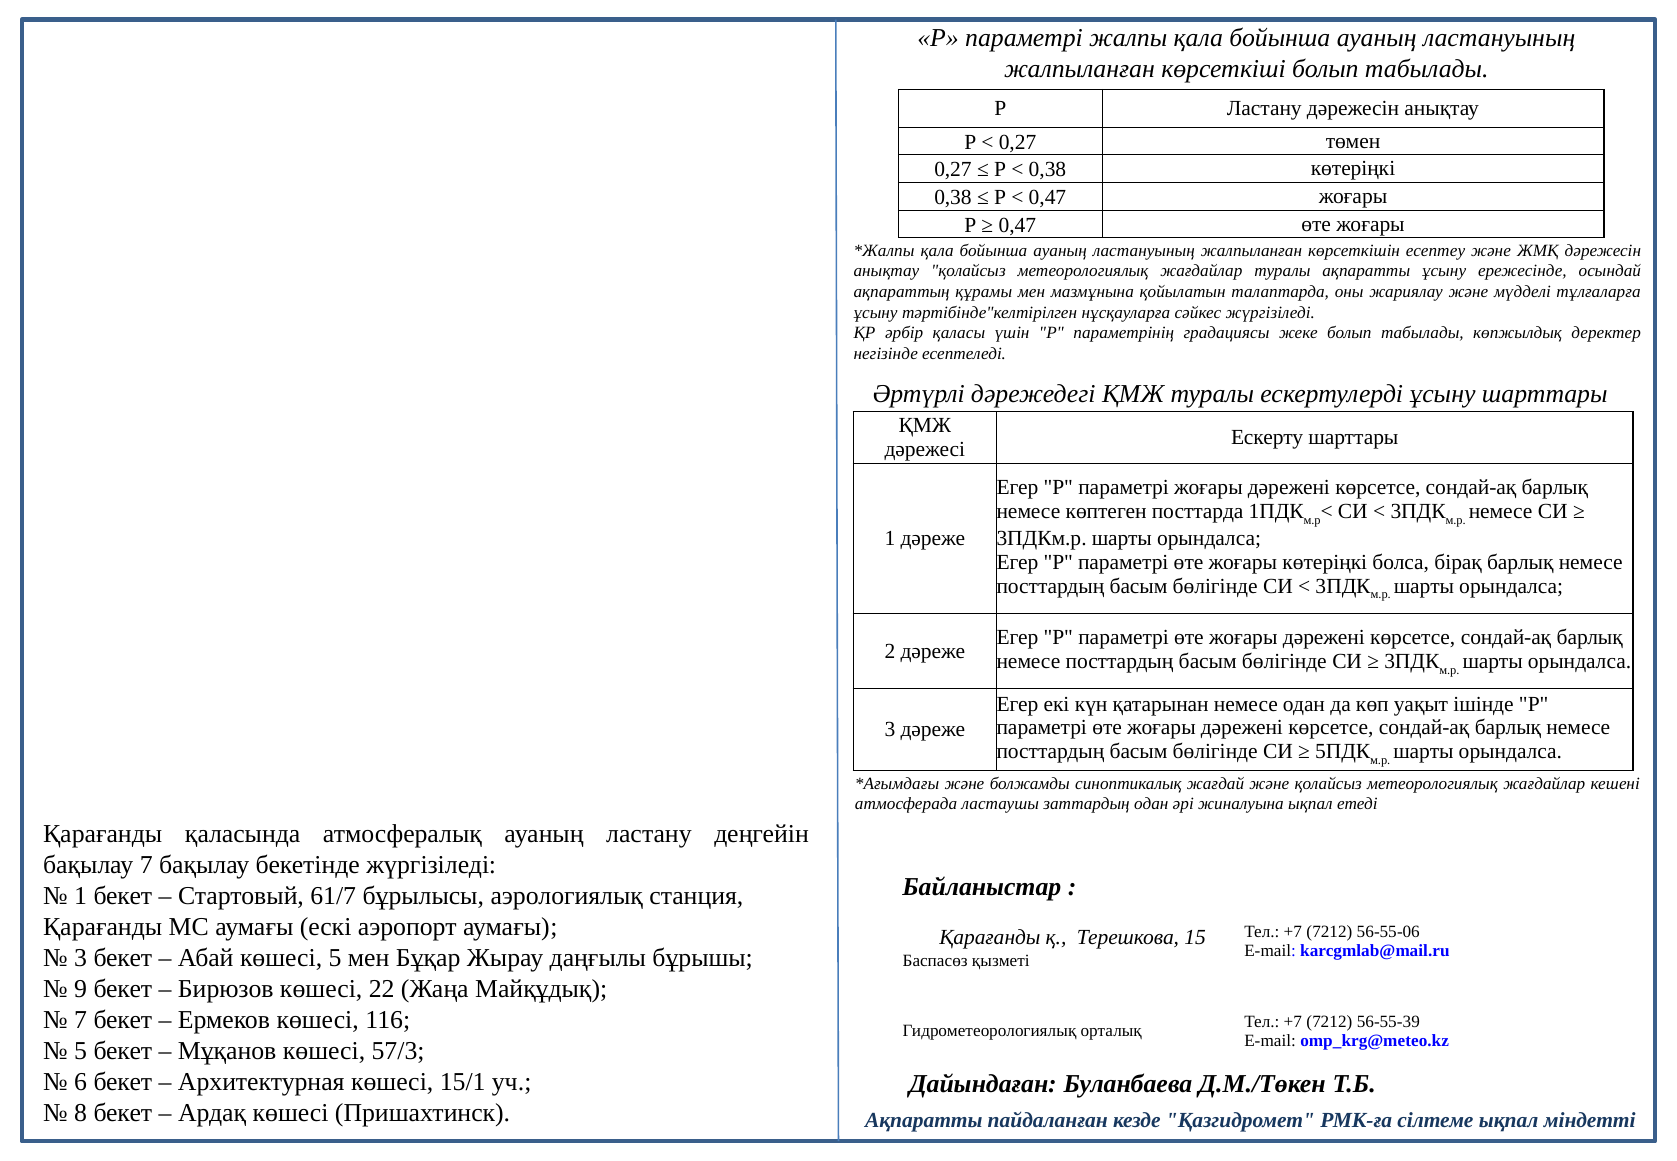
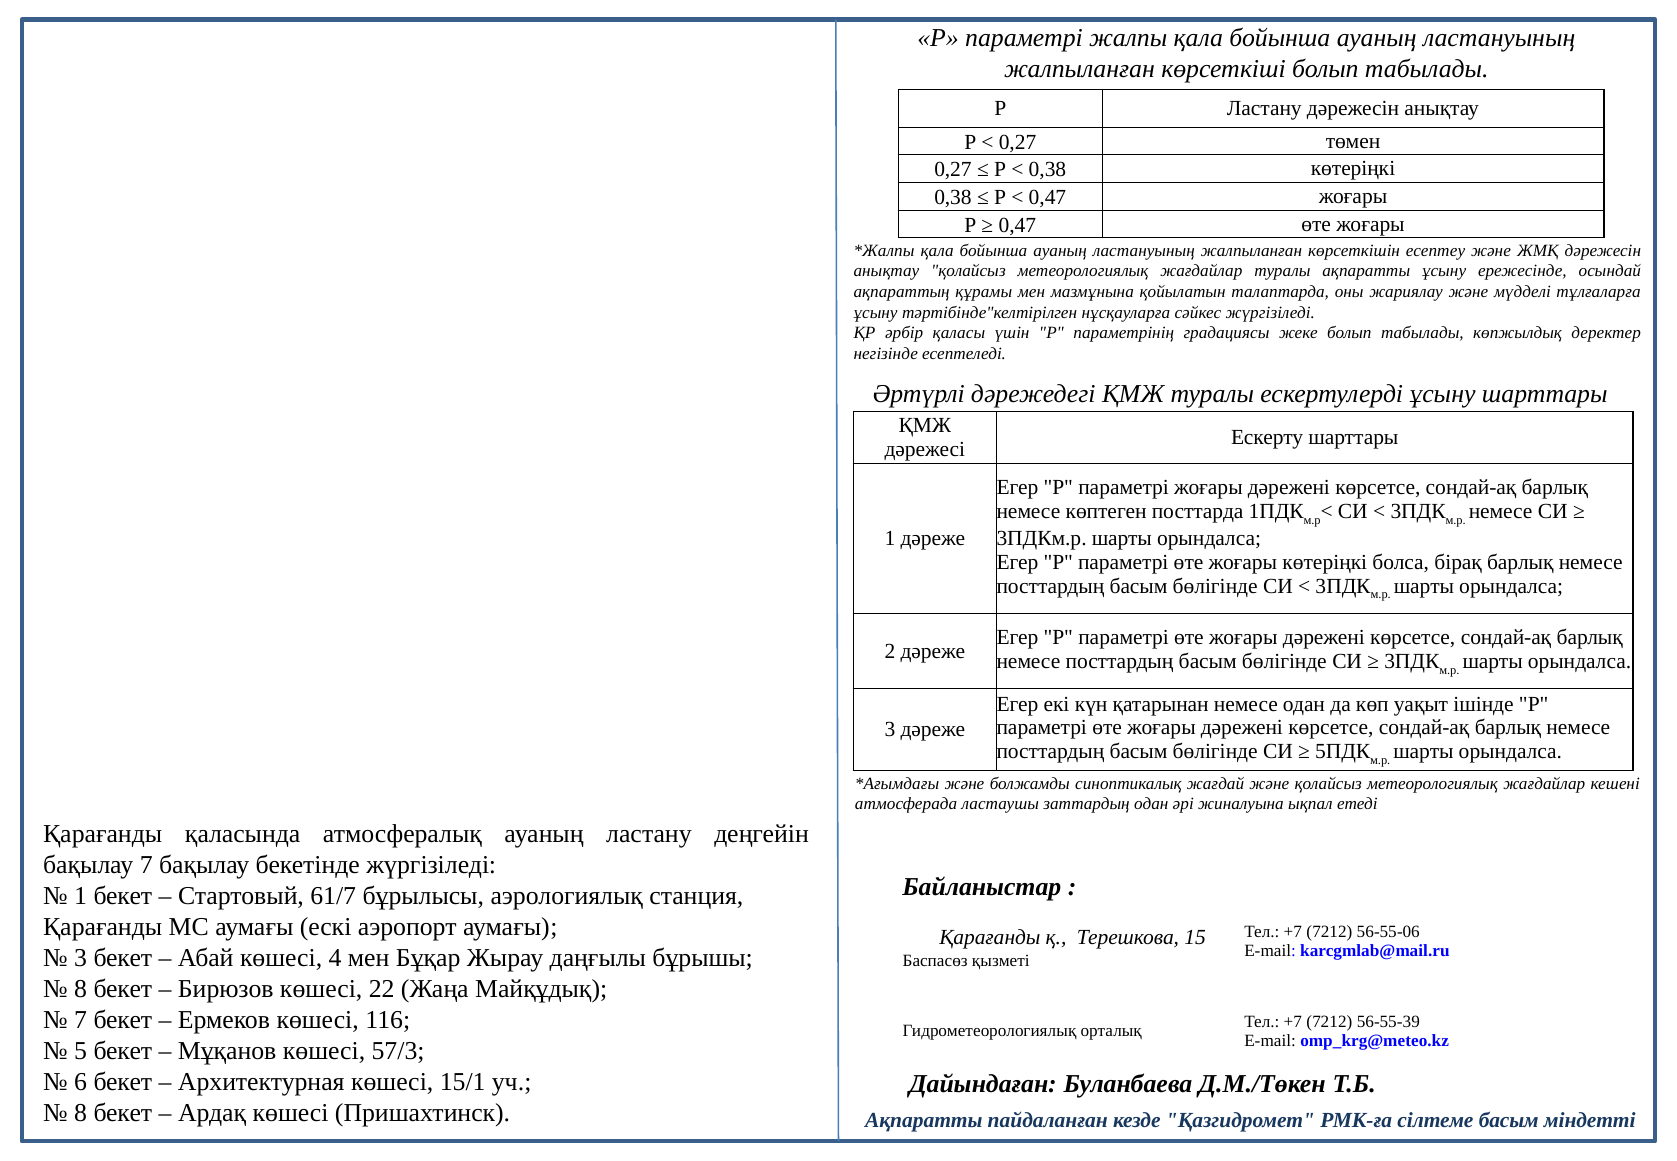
көшесі 5: 5 -> 4
9 at (81, 989): 9 -> 8
сілтеме ықпал: ықпал -> басым
